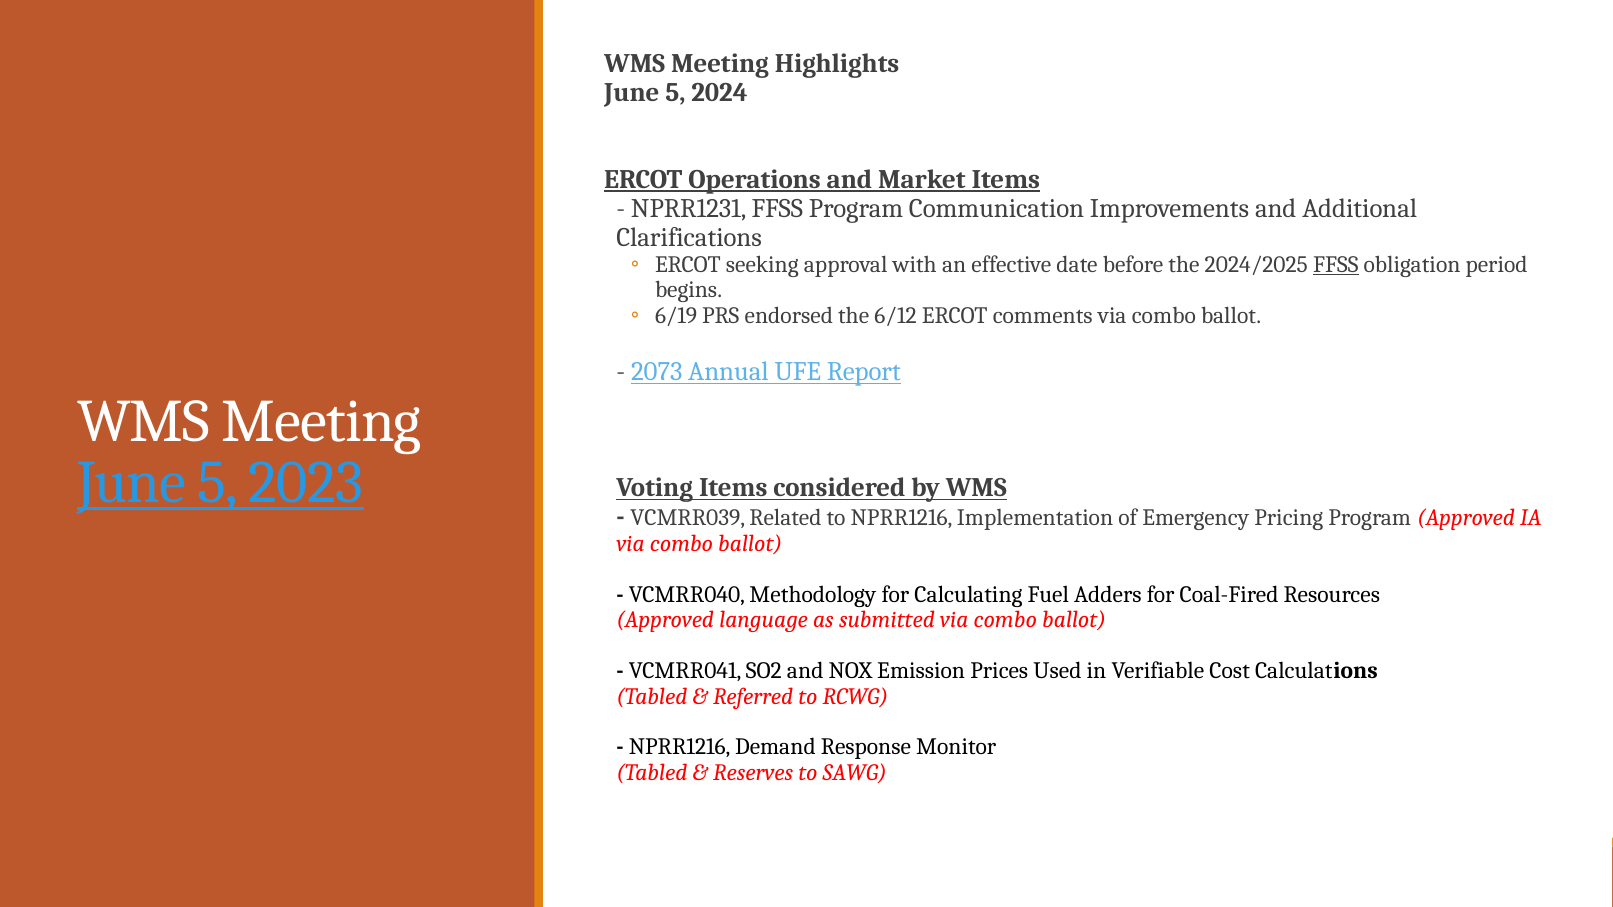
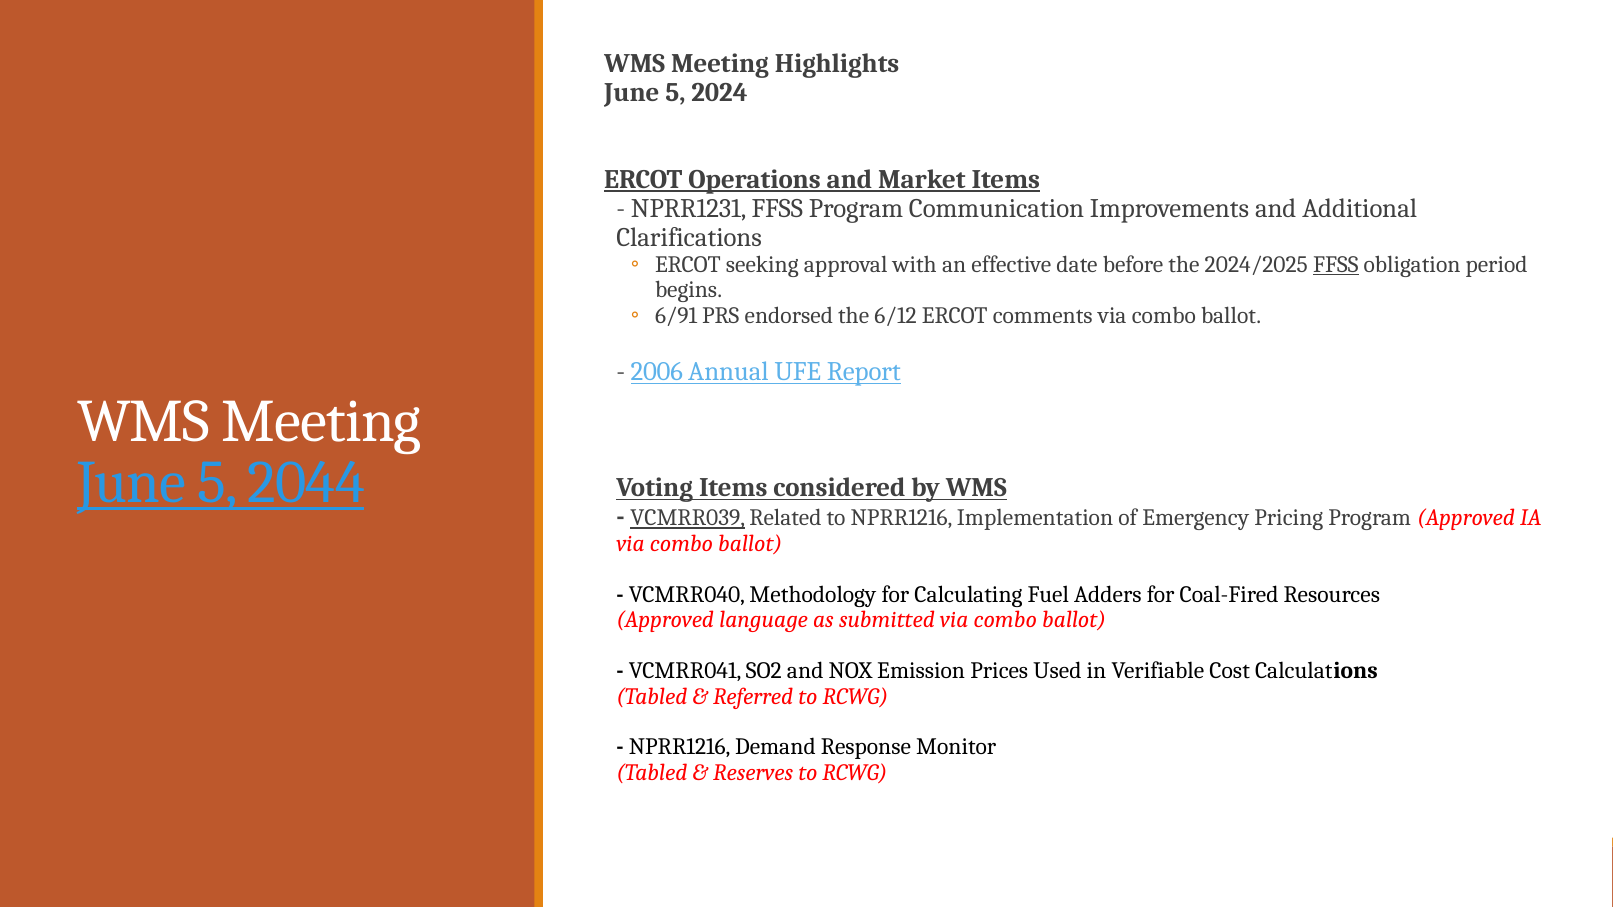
6/19: 6/19 -> 6/91
2073: 2073 -> 2006
2023: 2023 -> 2044
VCMRR039 underline: none -> present
SAWG at (855, 773): SAWG -> RCWG
